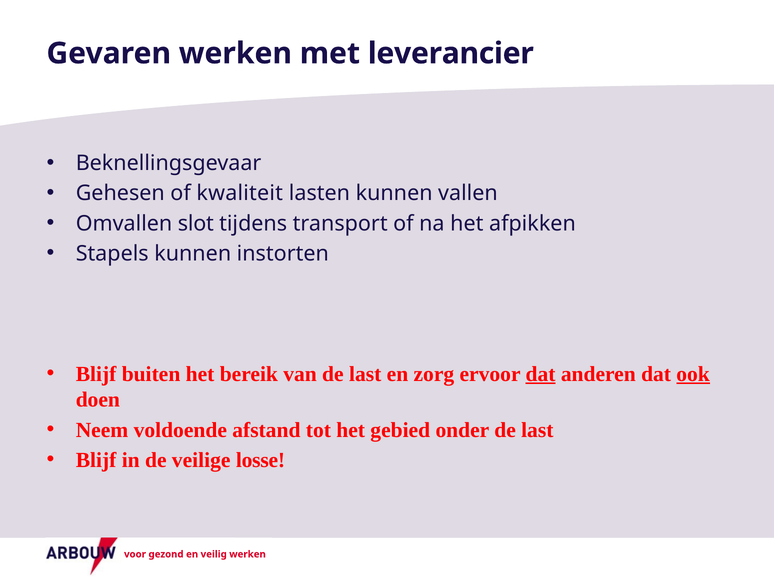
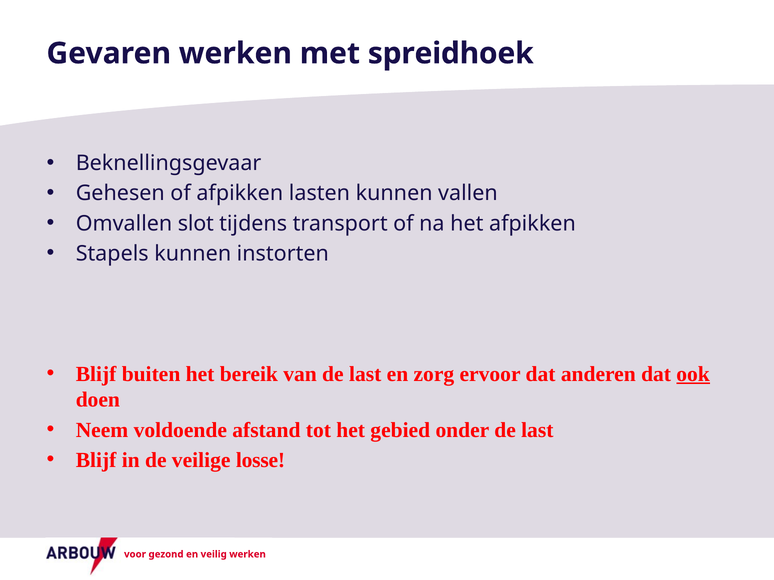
leverancier: leverancier -> spreidhoek
of kwaliteit: kwaliteit -> afpikken
dat at (541, 374) underline: present -> none
